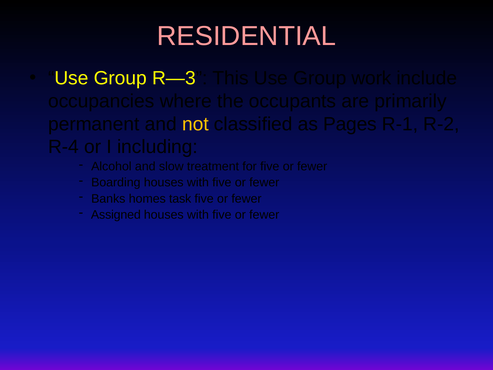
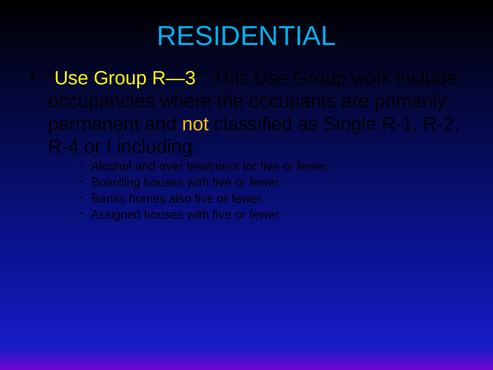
RESIDENTIAL colour: pink -> light blue
Pages: Pages -> Single
slow: slow -> over
task: task -> also
